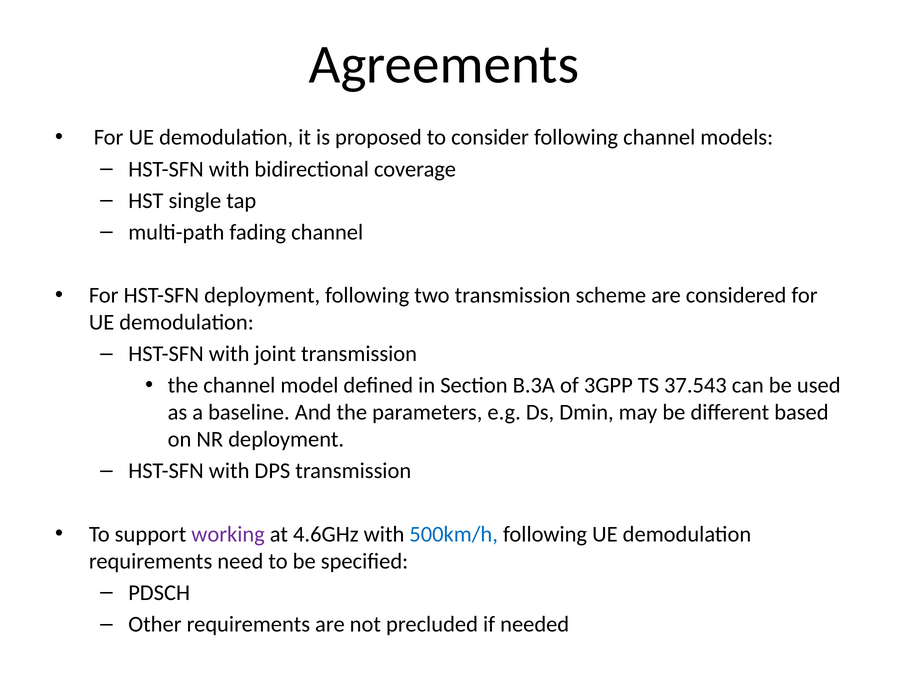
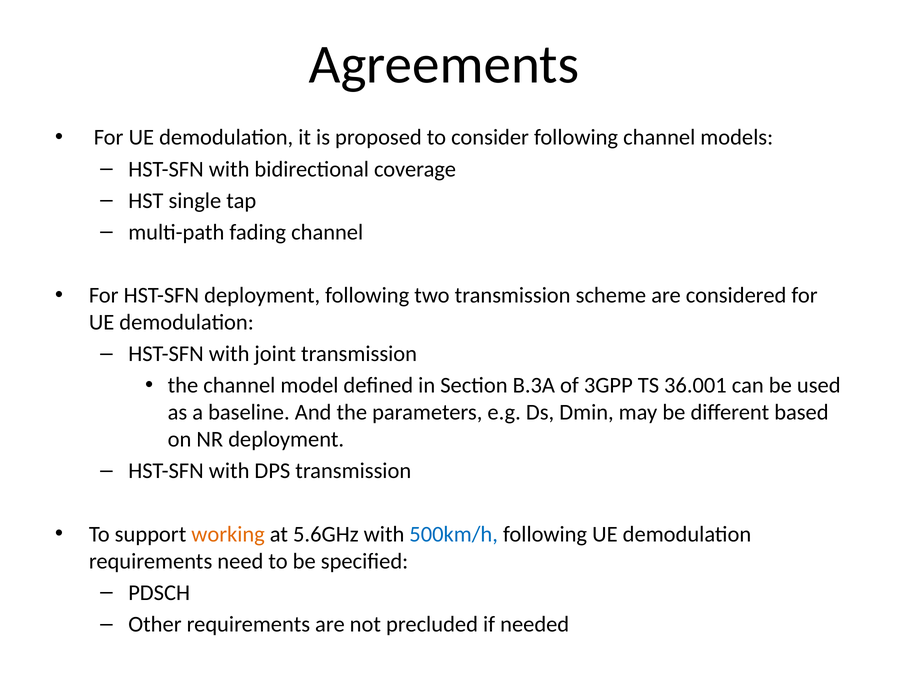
37.543: 37.543 -> 36.001
working colour: purple -> orange
4.6GHz: 4.6GHz -> 5.6GHz
